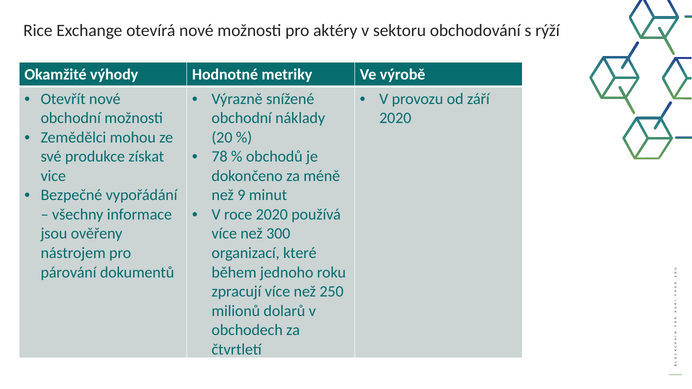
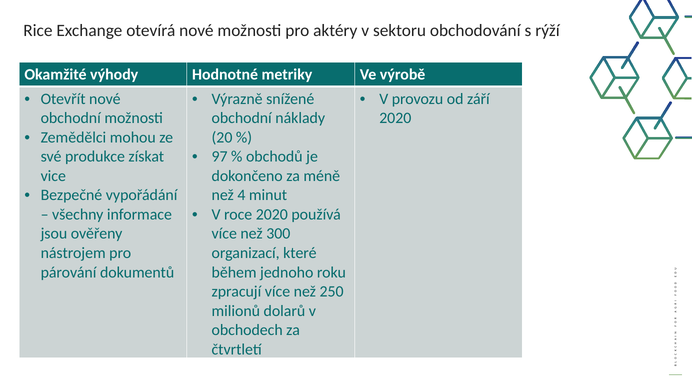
78: 78 -> 97
9: 9 -> 4
